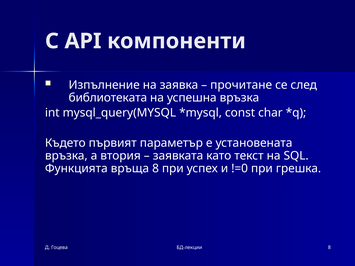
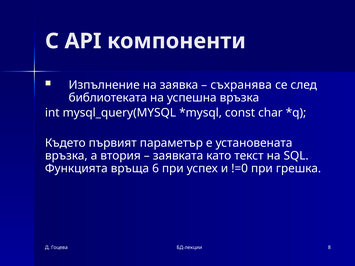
прочитане: прочитане -> съхранява
връща 8: 8 -> 6
